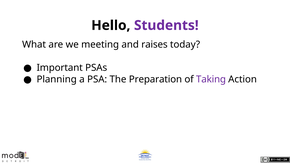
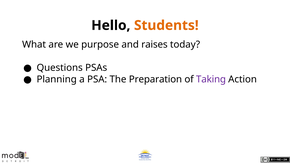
Students colour: purple -> orange
meeting: meeting -> purpose
Important: Important -> Questions
